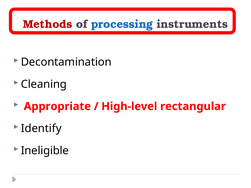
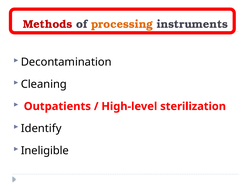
processing colour: blue -> orange
Appropriate: Appropriate -> Outpatients
rectangular: rectangular -> sterilization
